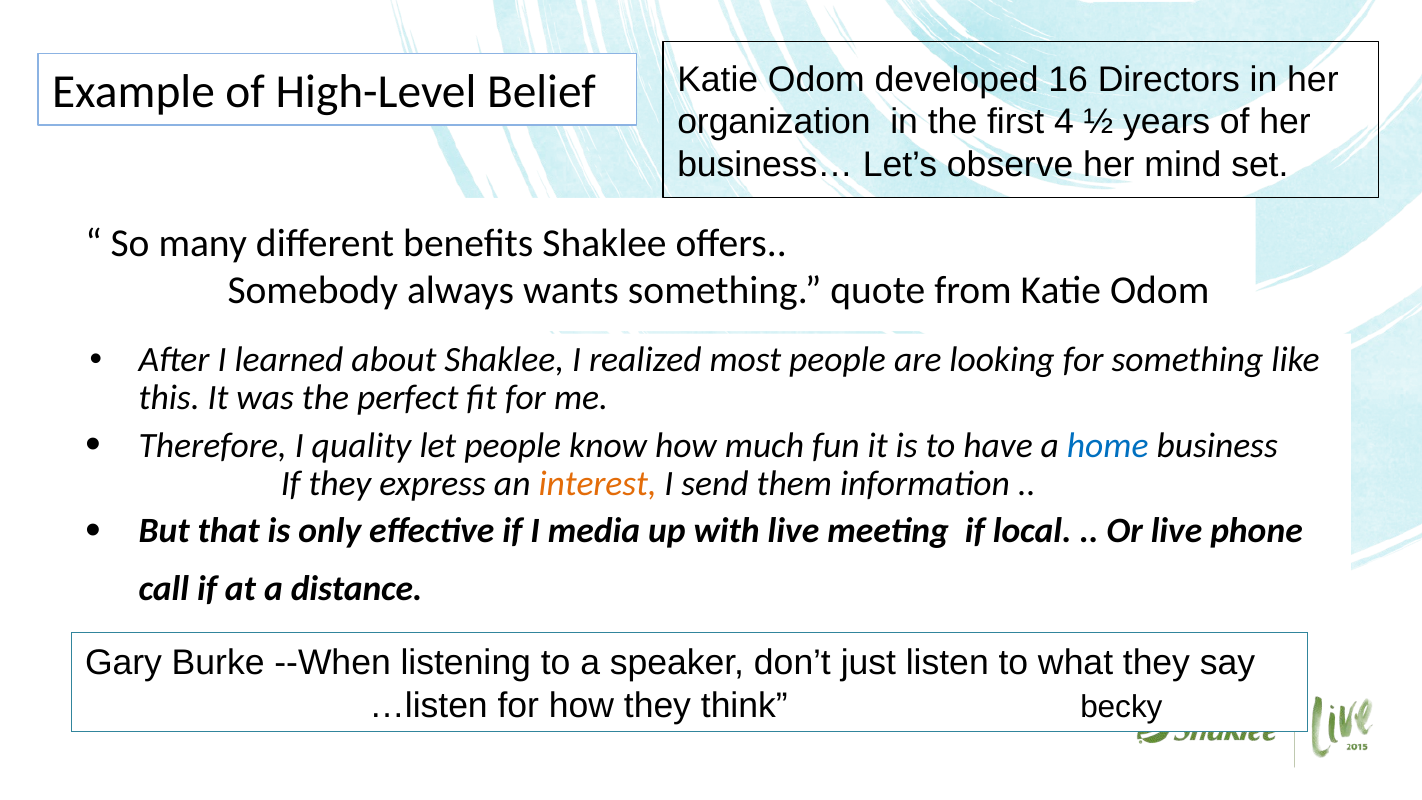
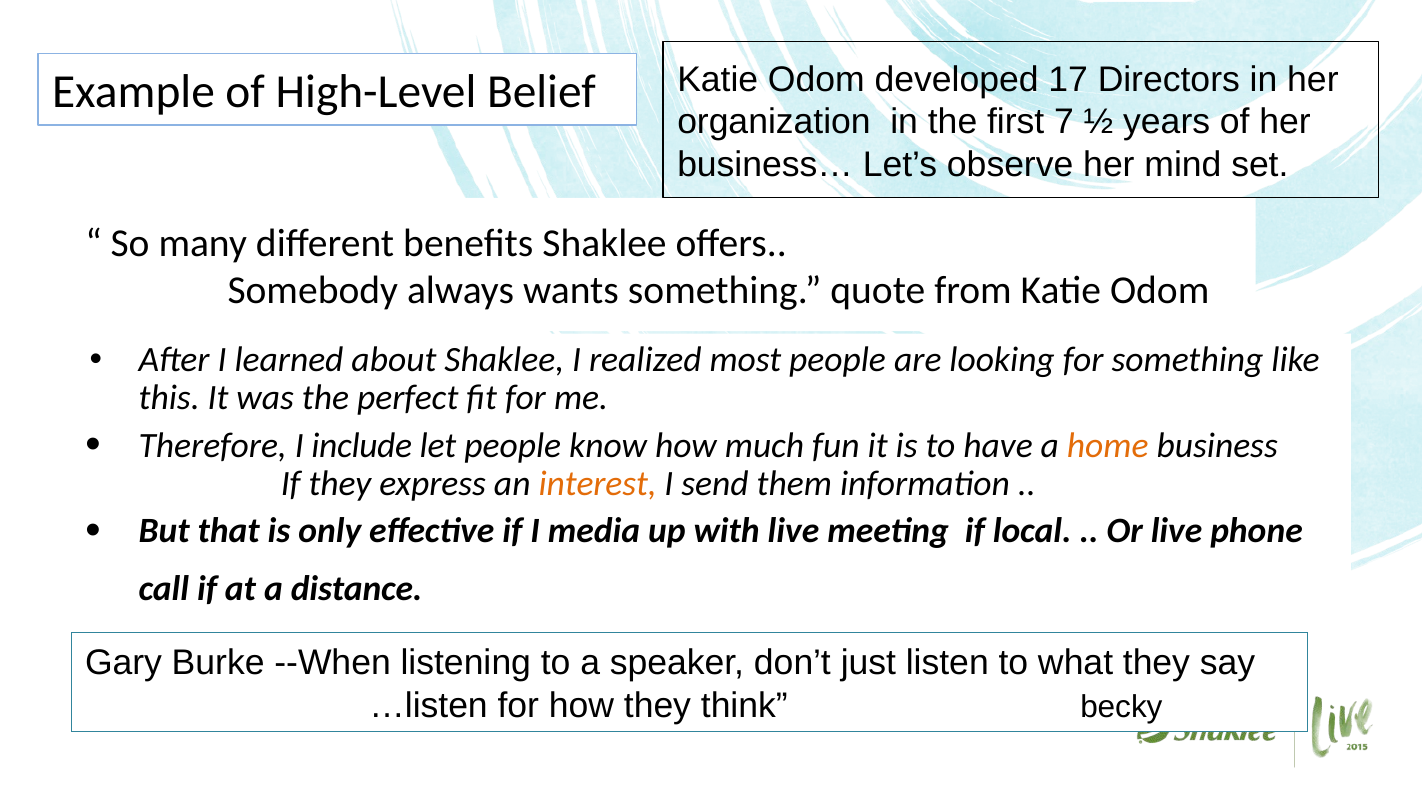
16: 16 -> 17
4: 4 -> 7
quality: quality -> include
home colour: blue -> orange
